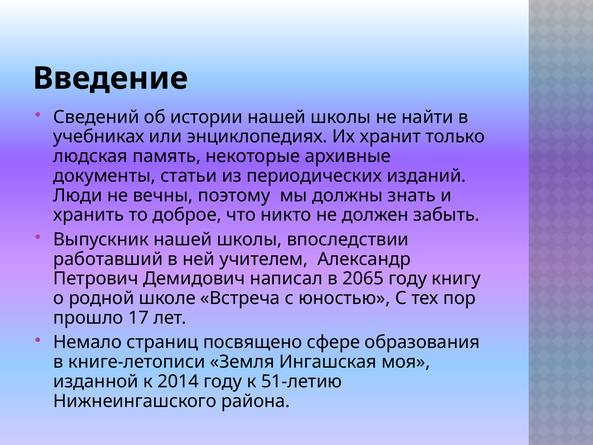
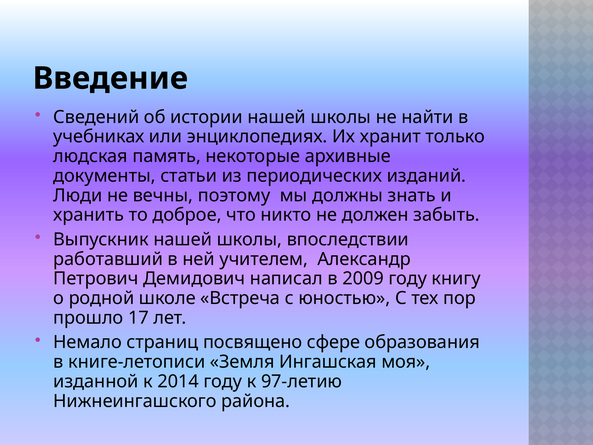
2065: 2065 -> 2009
51-летию: 51-летию -> 97-летию
